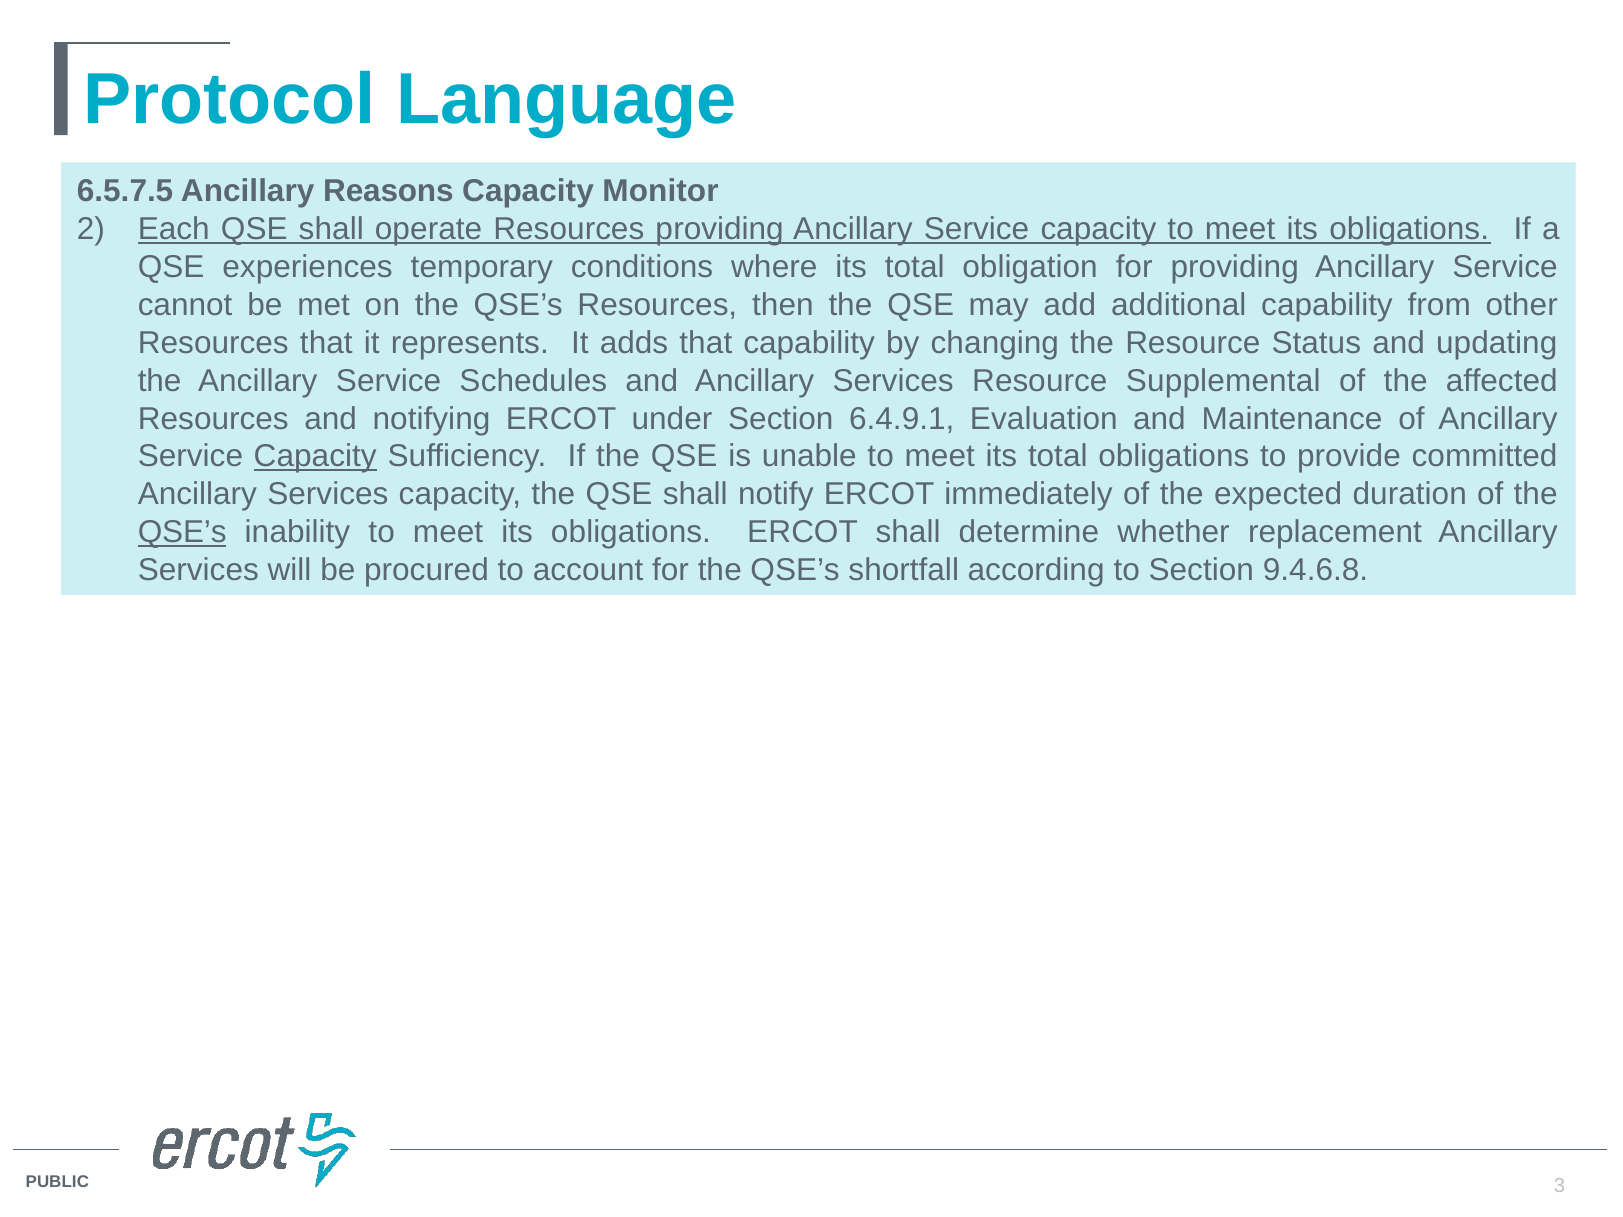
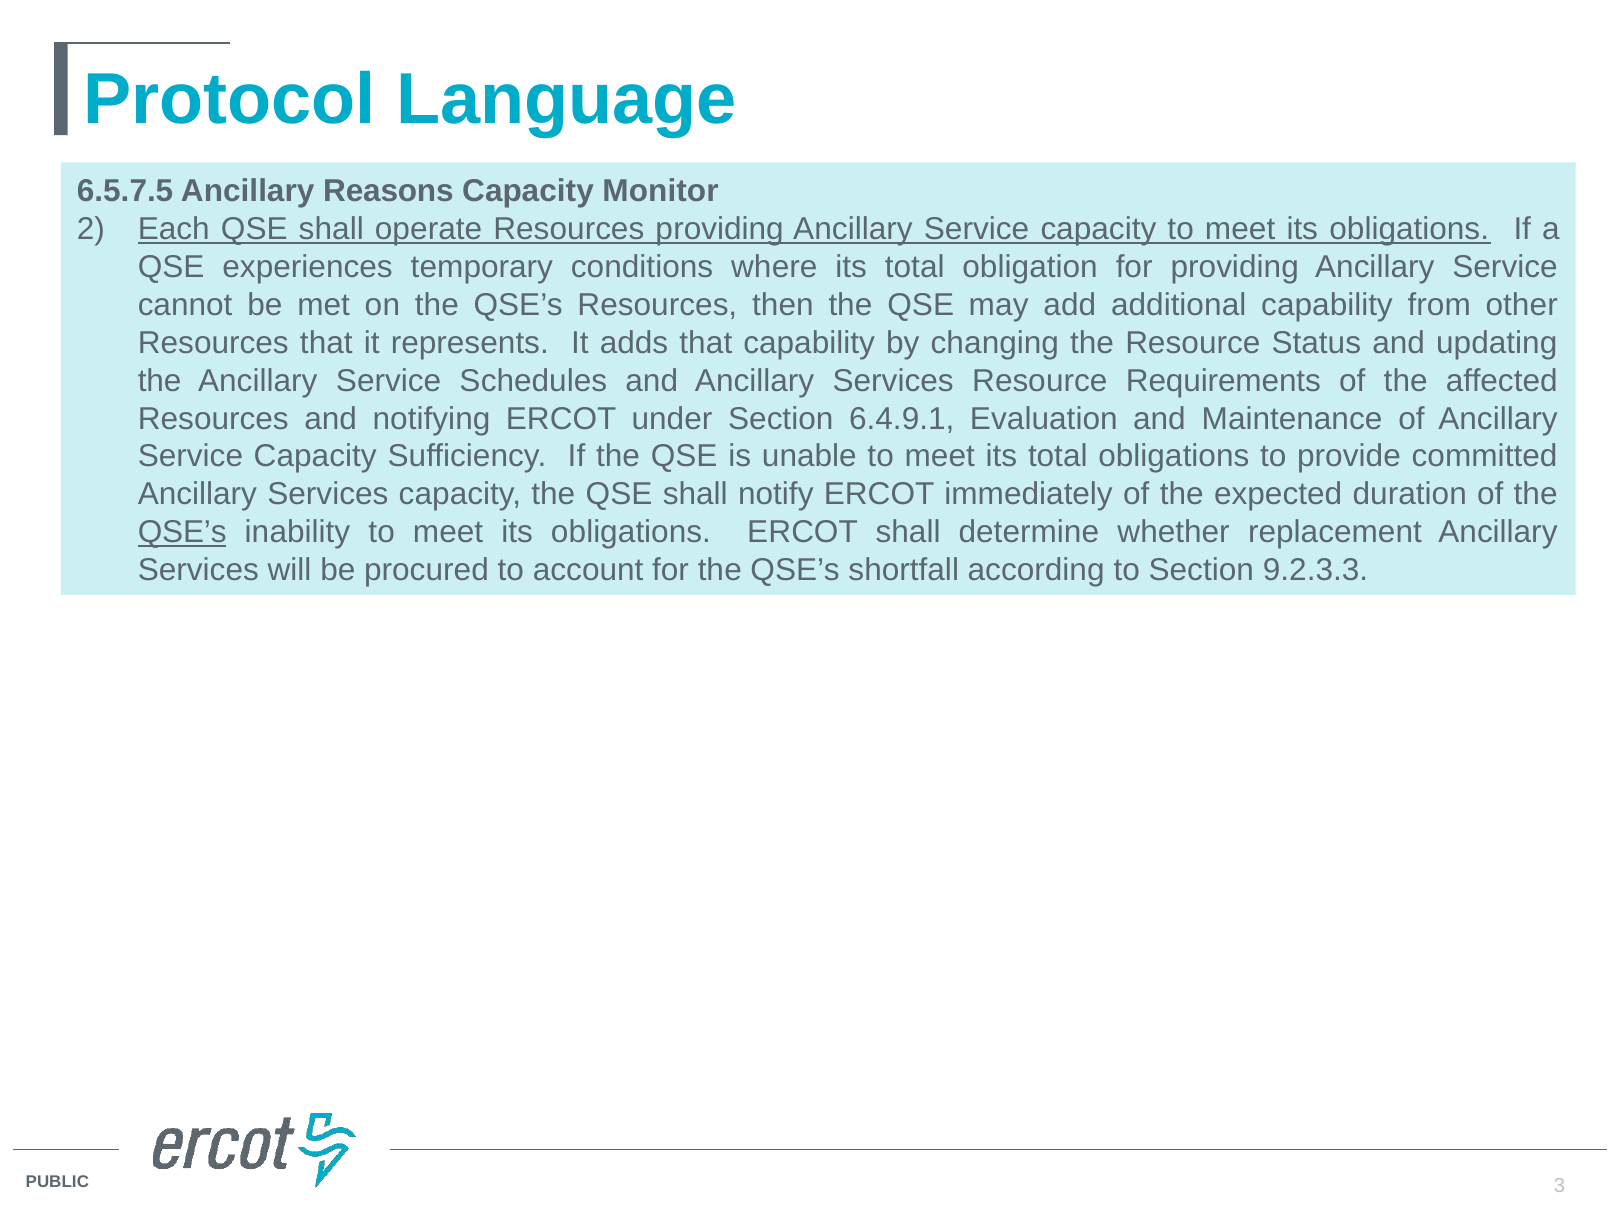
Supplemental: Supplemental -> Requirements
Capacity at (315, 457) underline: present -> none
9.4.6.8: 9.4.6.8 -> 9.2.3.3
